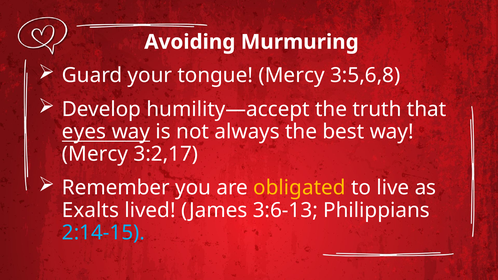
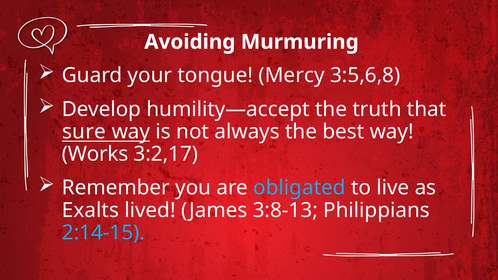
eyes: eyes -> sure
Mercy at (95, 154): Mercy -> Works
obligated colour: yellow -> light blue
3:6-13: 3:6-13 -> 3:8-13
